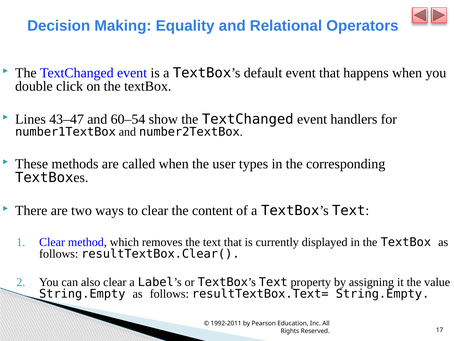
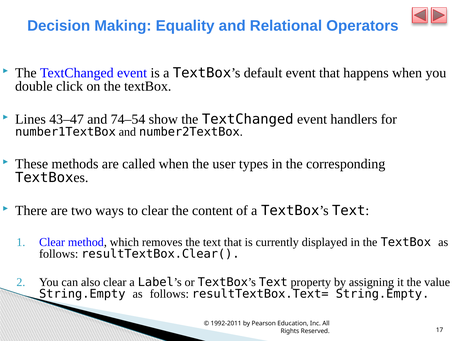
60–54: 60–54 -> 74–54
